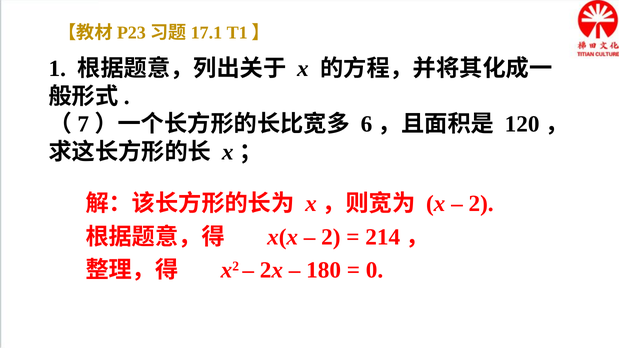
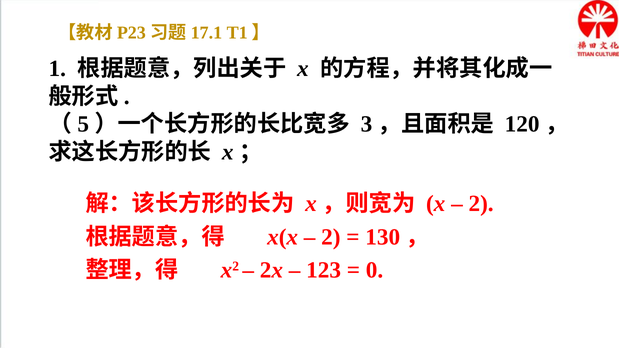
7: 7 -> 5
6: 6 -> 3
214: 214 -> 130
180: 180 -> 123
